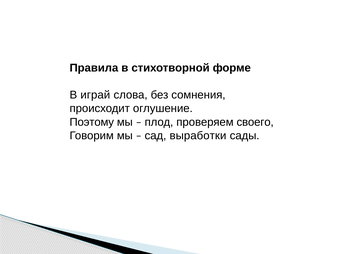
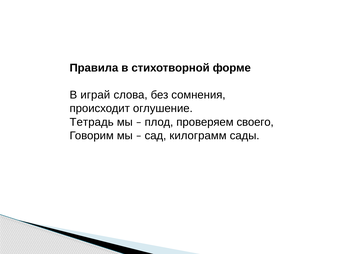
Поэтому: Поэтому -> Тетрадь
выработки: выработки -> килограмм
